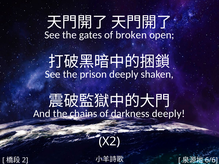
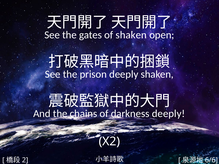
of broken: broken -> shaken
